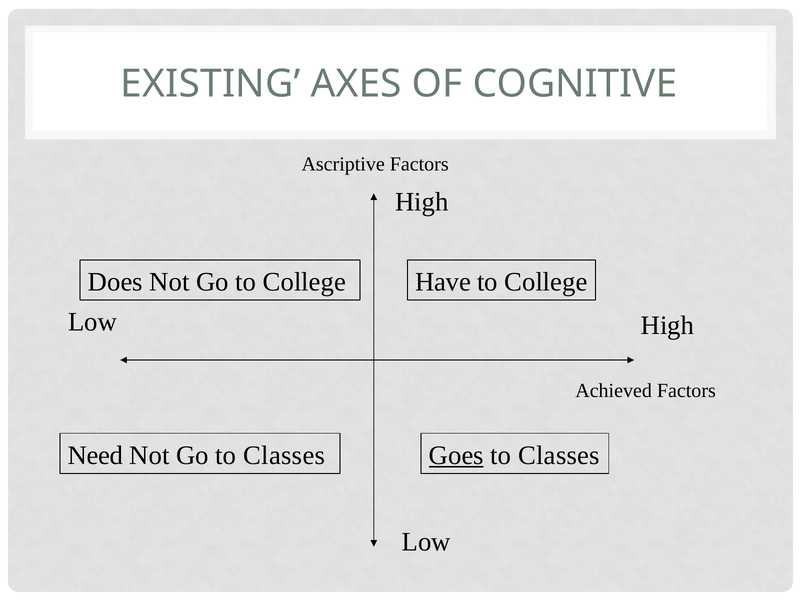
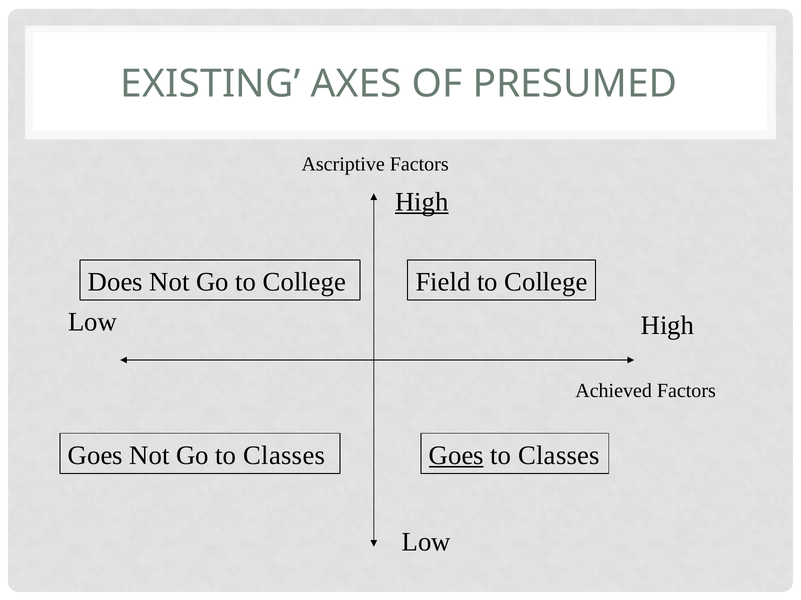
COGNITIVE: COGNITIVE -> PRESUMED
High at (422, 202) underline: none -> present
Have: Have -> Field
Need at (96, 456): Need -> Goes
